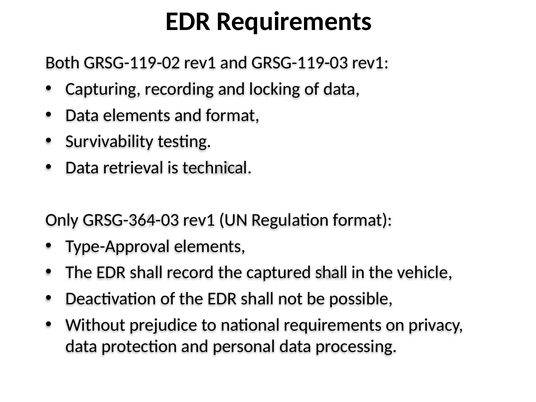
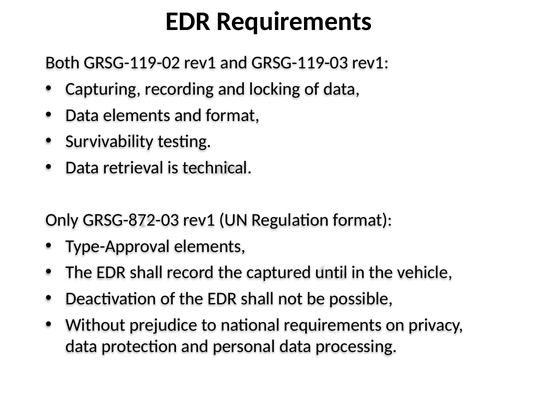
GRSG-364-03: GRSG-364-03 -> GRSG-872-03
captured shall: shall -> until
